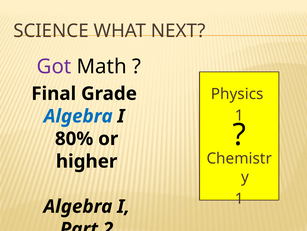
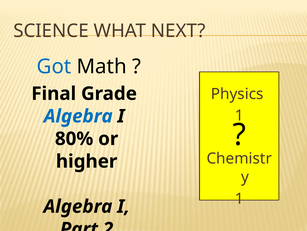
Got colour: purple -> blue
